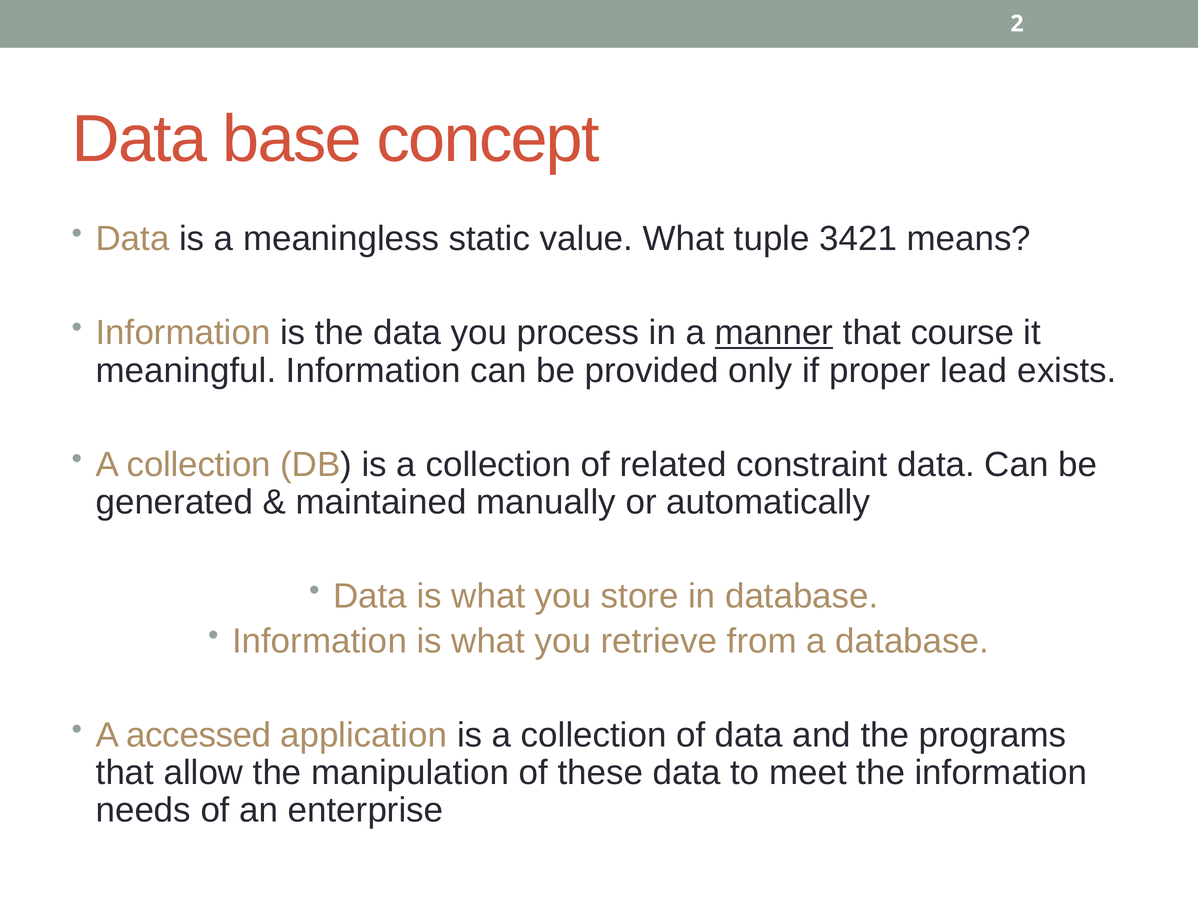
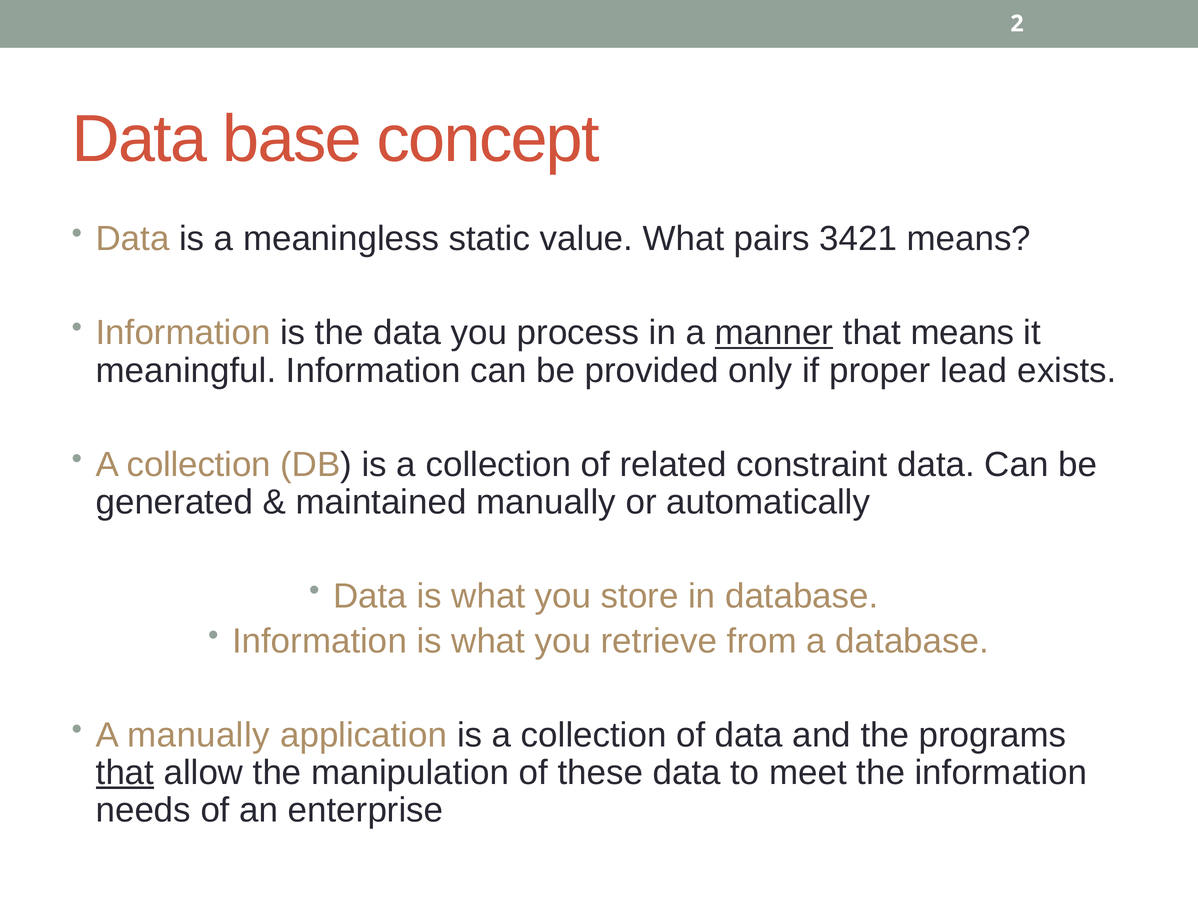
tuple: tuple -> pairs
that course: course -> means
A accessed: accessed -> manually
that at (125, 773) underline: none -> present
